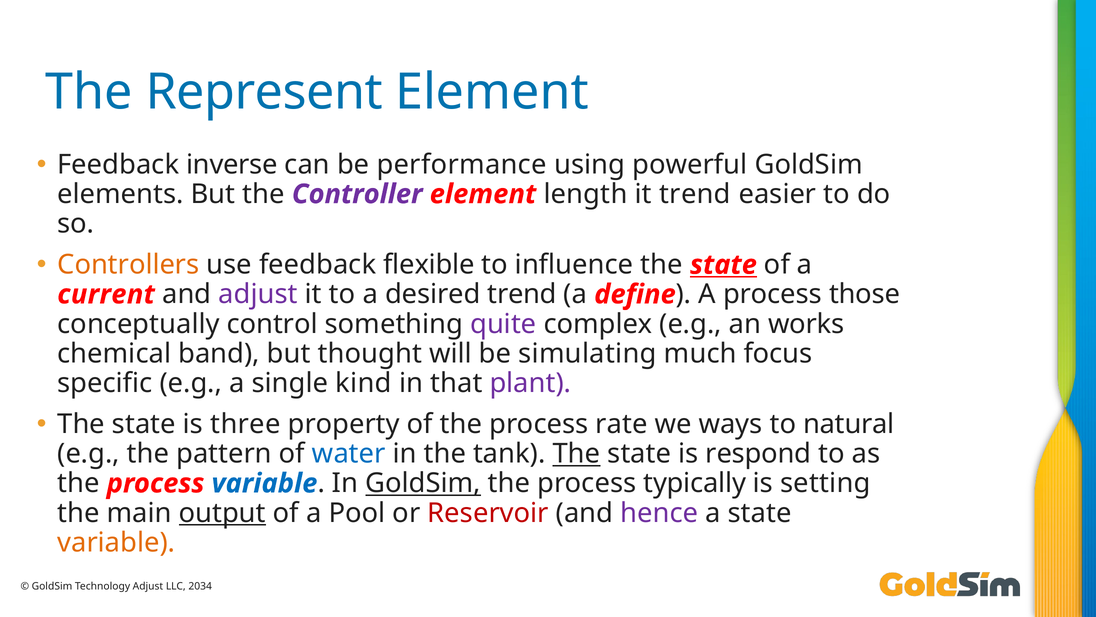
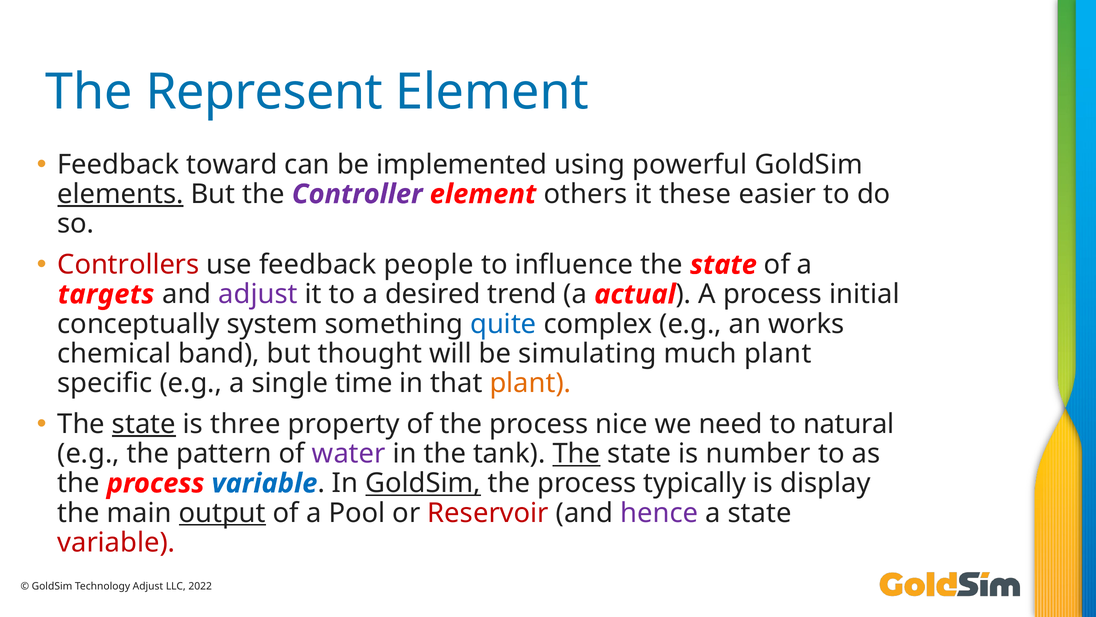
inverse: inverse -> toward
performance: performance -> implemented
elements underline: none -> present
length: length -> others
it trend: trend -> these
Controllers colour: orange -> red
flexible: flexible -> people
state at (723, 265) underline: present -> none
current: current -> targets
define: define -> actual
those: those -> initial
control: control -> system
quite colour: purple -> blue
much focus: focus -> plant
kind: kind -> time
plant at (530, 383) colour: purple -> orange
state at (144, 424) underline: none -> present
rate: rate -> nice
ways: ways -> need
water colour: blue -> purple
respond: respond -> number
setting: setting -> display
variable at (116, 542) colour: orange -> red
2034: 2034 -> 2022
